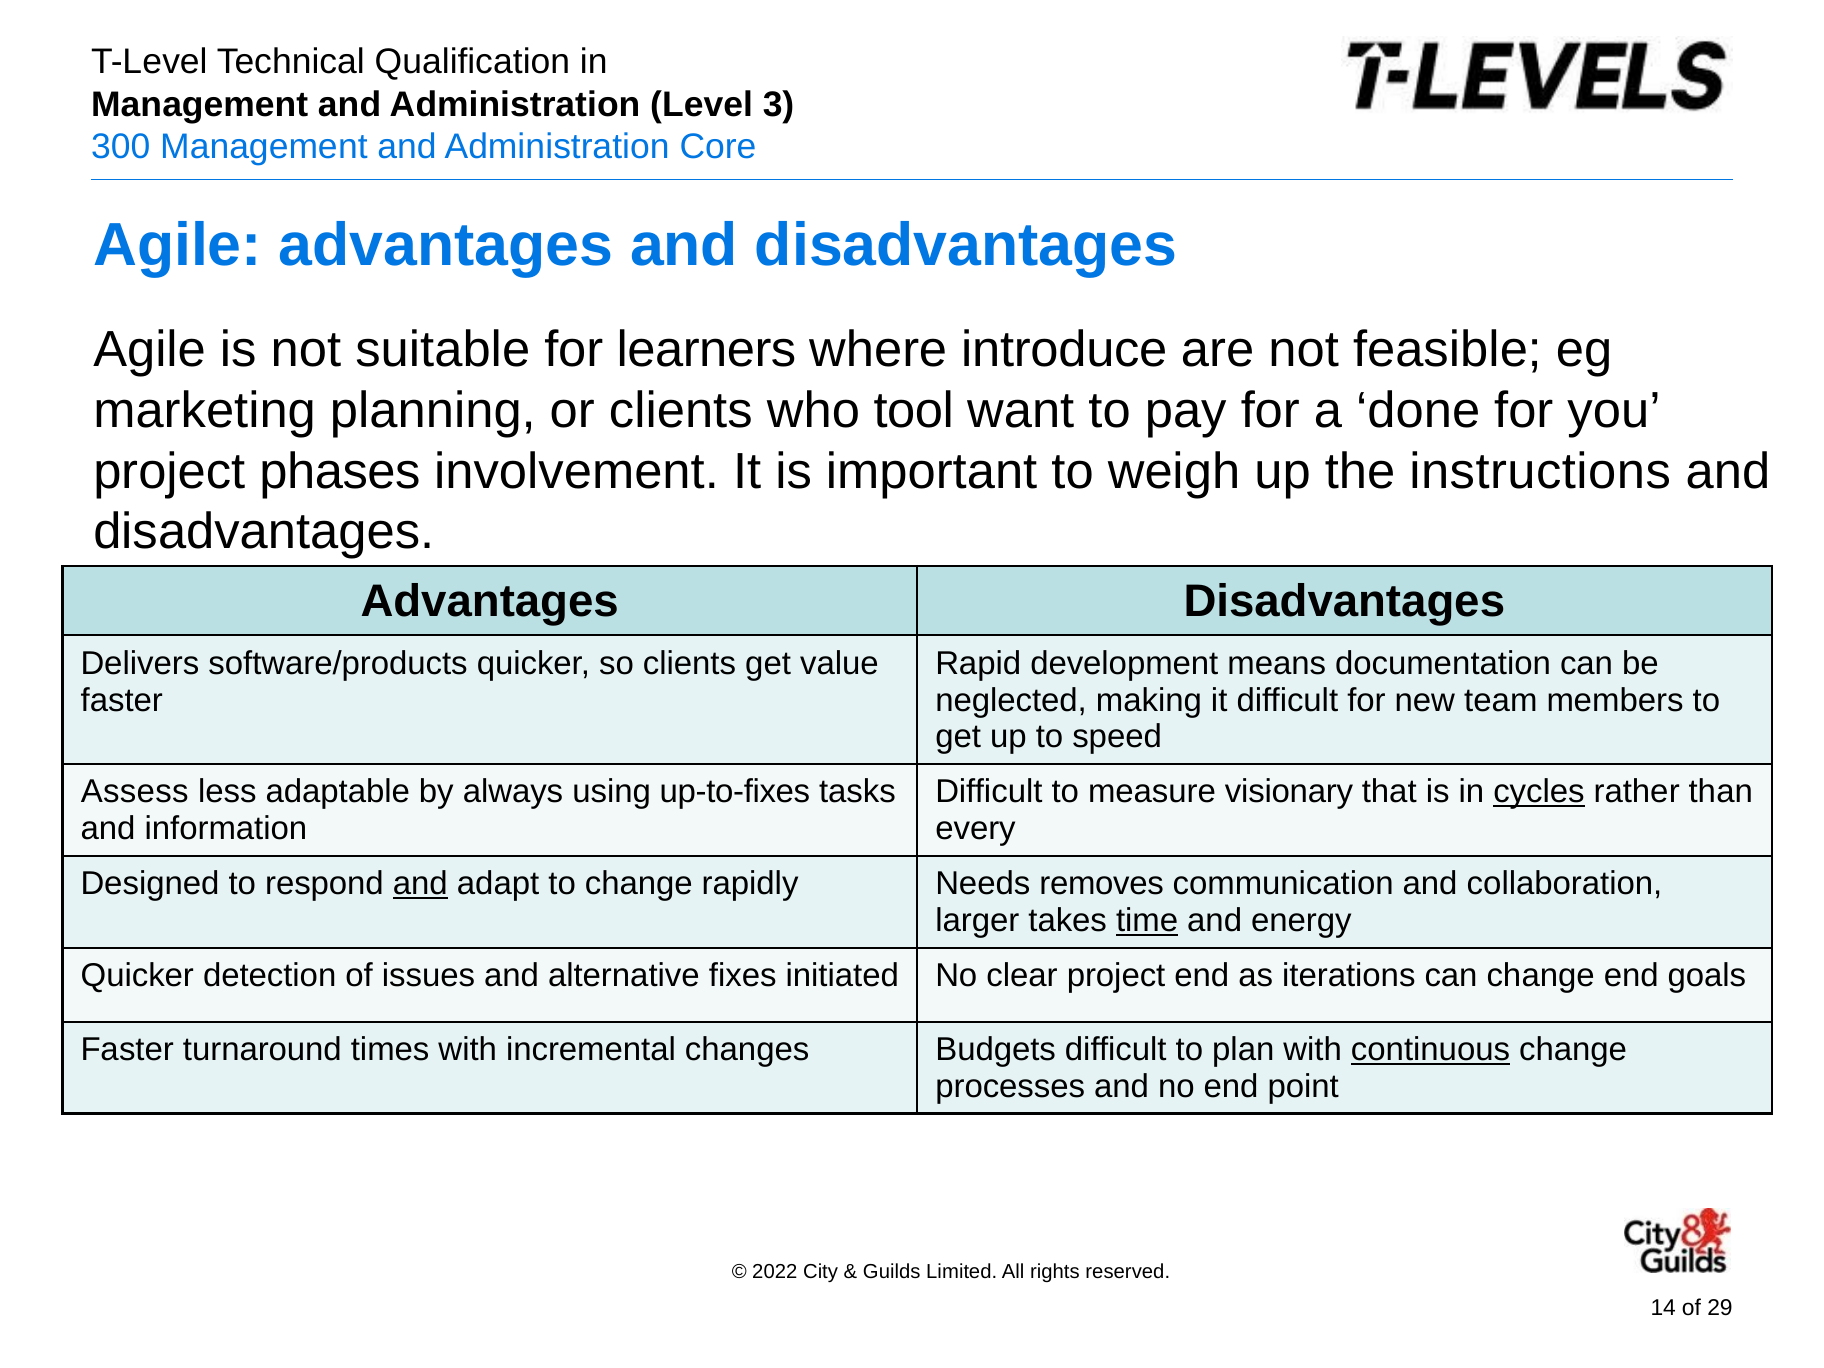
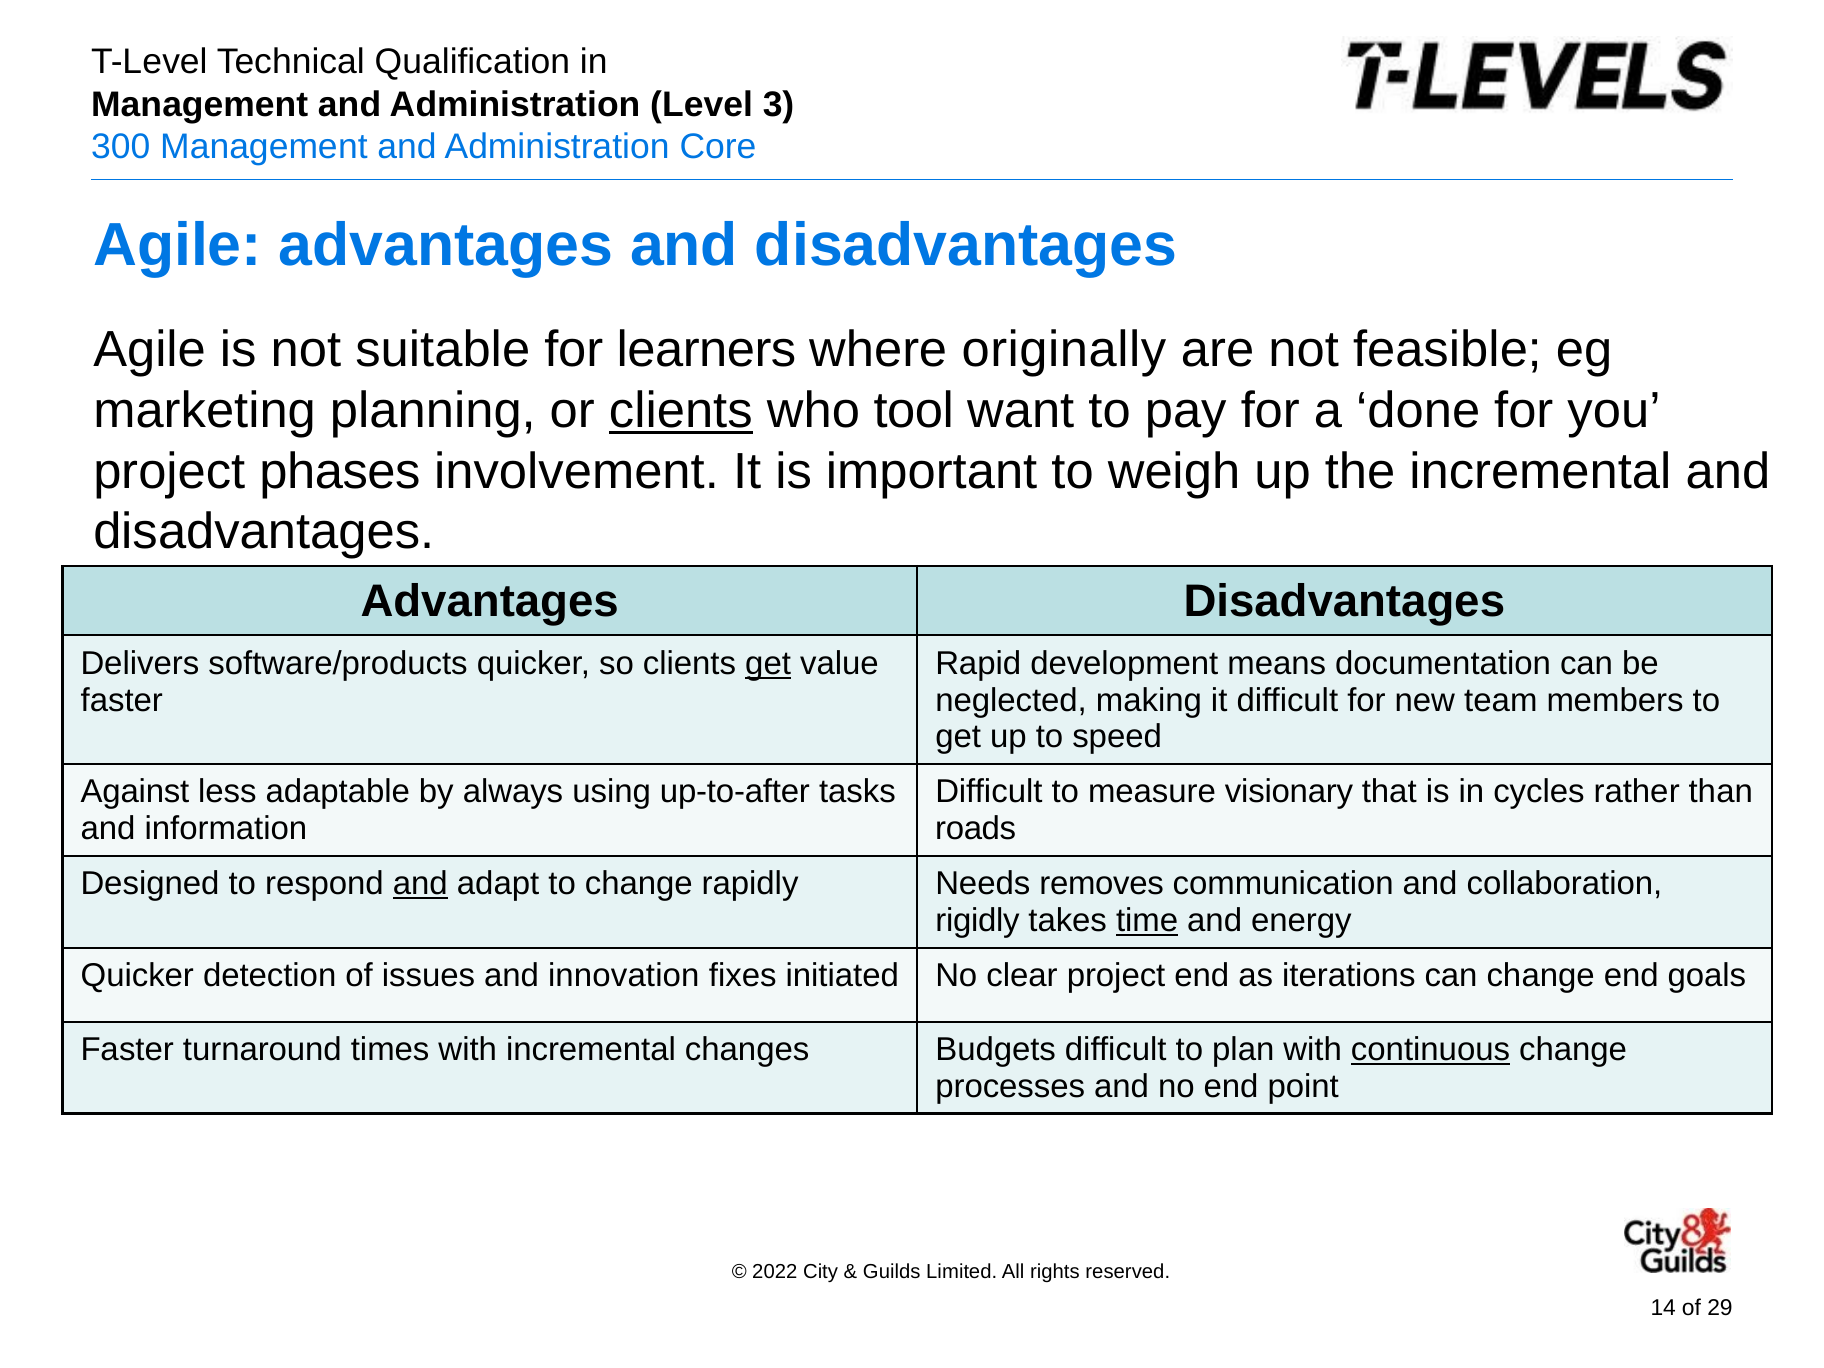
introduce: introduce -> originally
clients at (681, 410) underline: none -> present
the instructions: instructions -> incremental
get at (768, 663) underline: none -> present
Assess: Assess -> Against
up-to-fixes: up-to-fixes -> up-to-after
cycles underline: present -> none
every: every -> roads
larger: larger -> rigidly
alternative: alternative -> innovation
